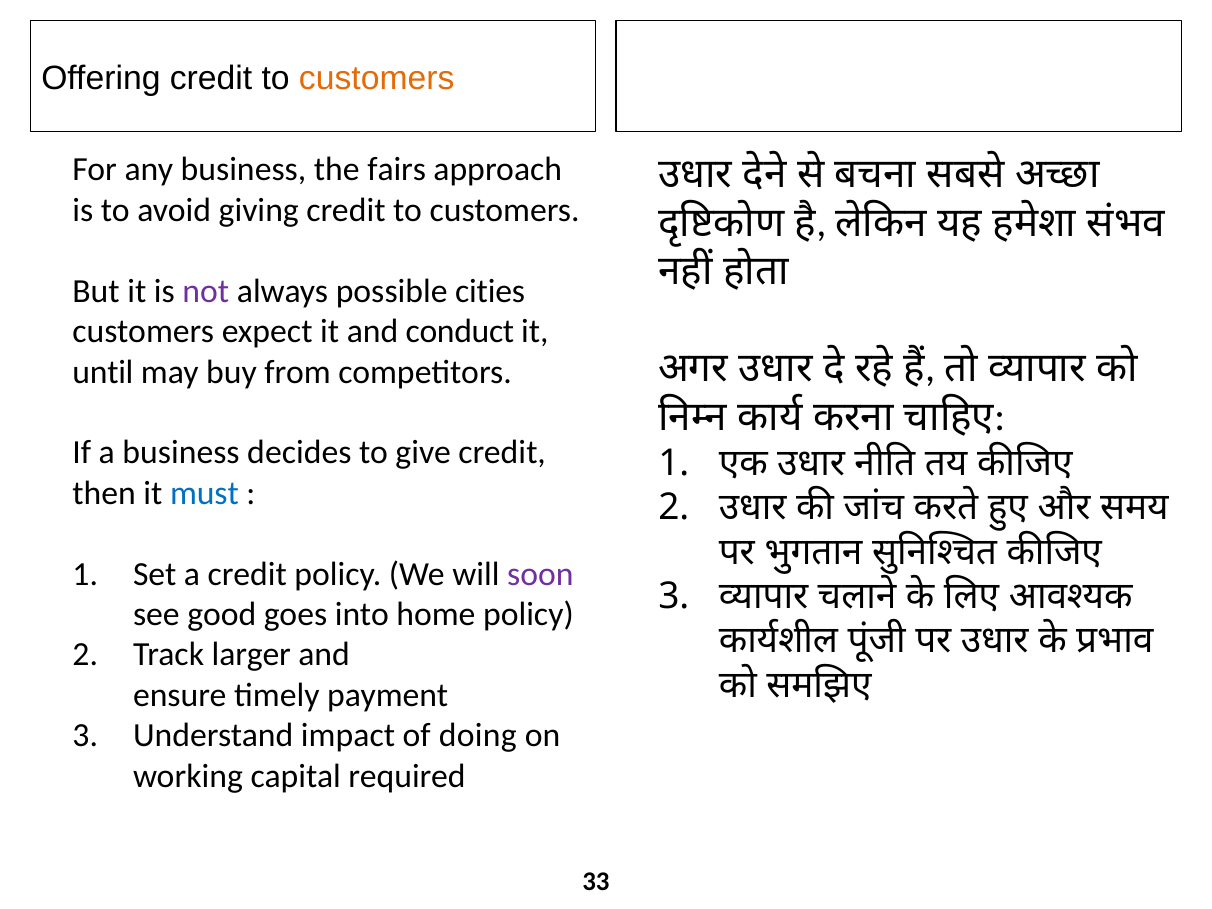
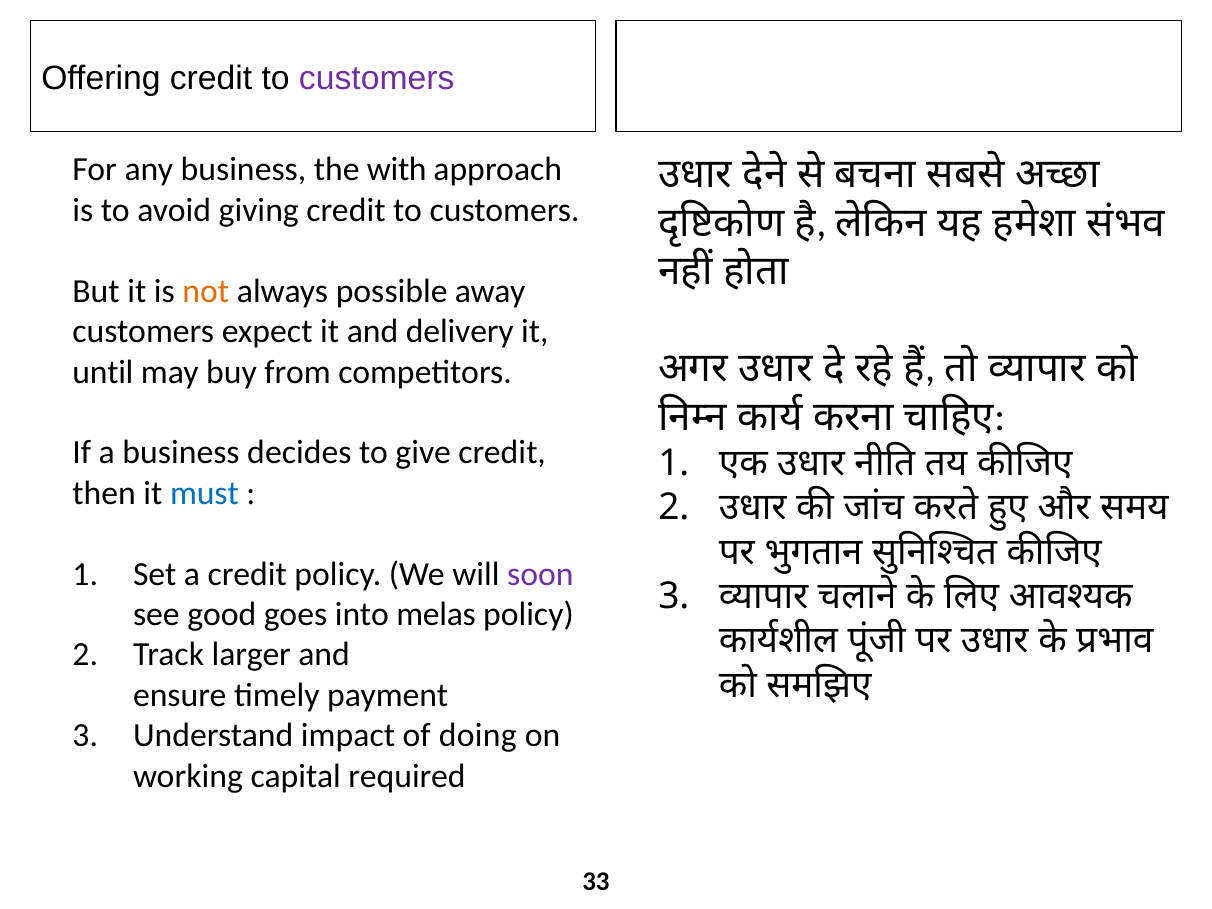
customers at (377, 78) colour: orange -> purple
fairs: fairs -> with
not colour: purple -> orange
cities: cities -> away
conduct: conduct -> delivery
home: home -> melas
